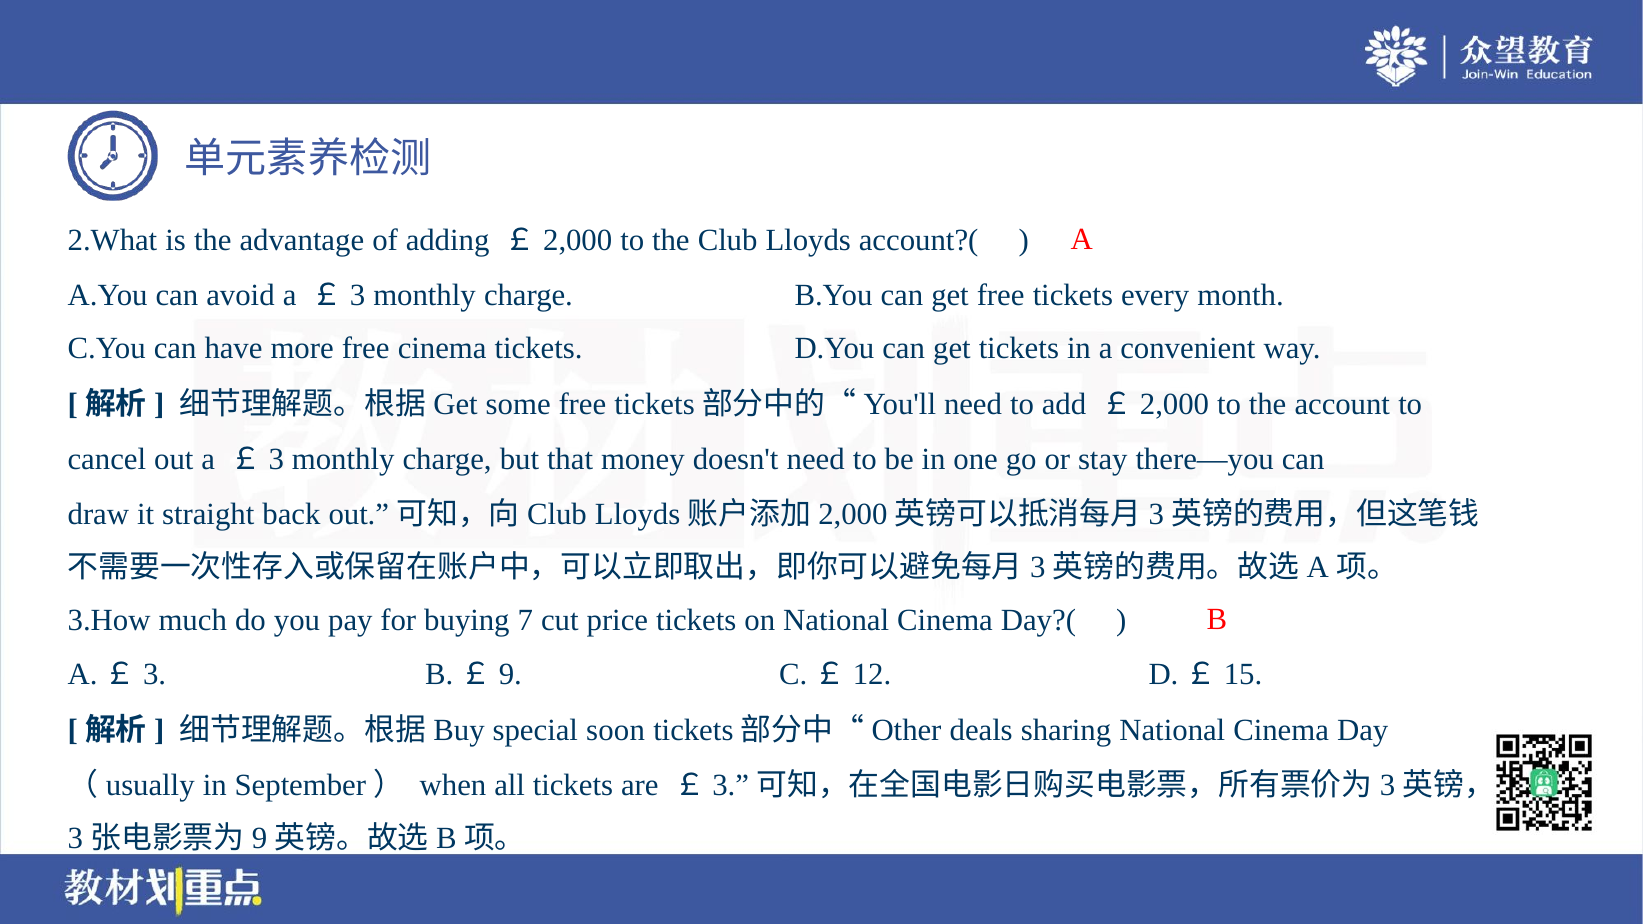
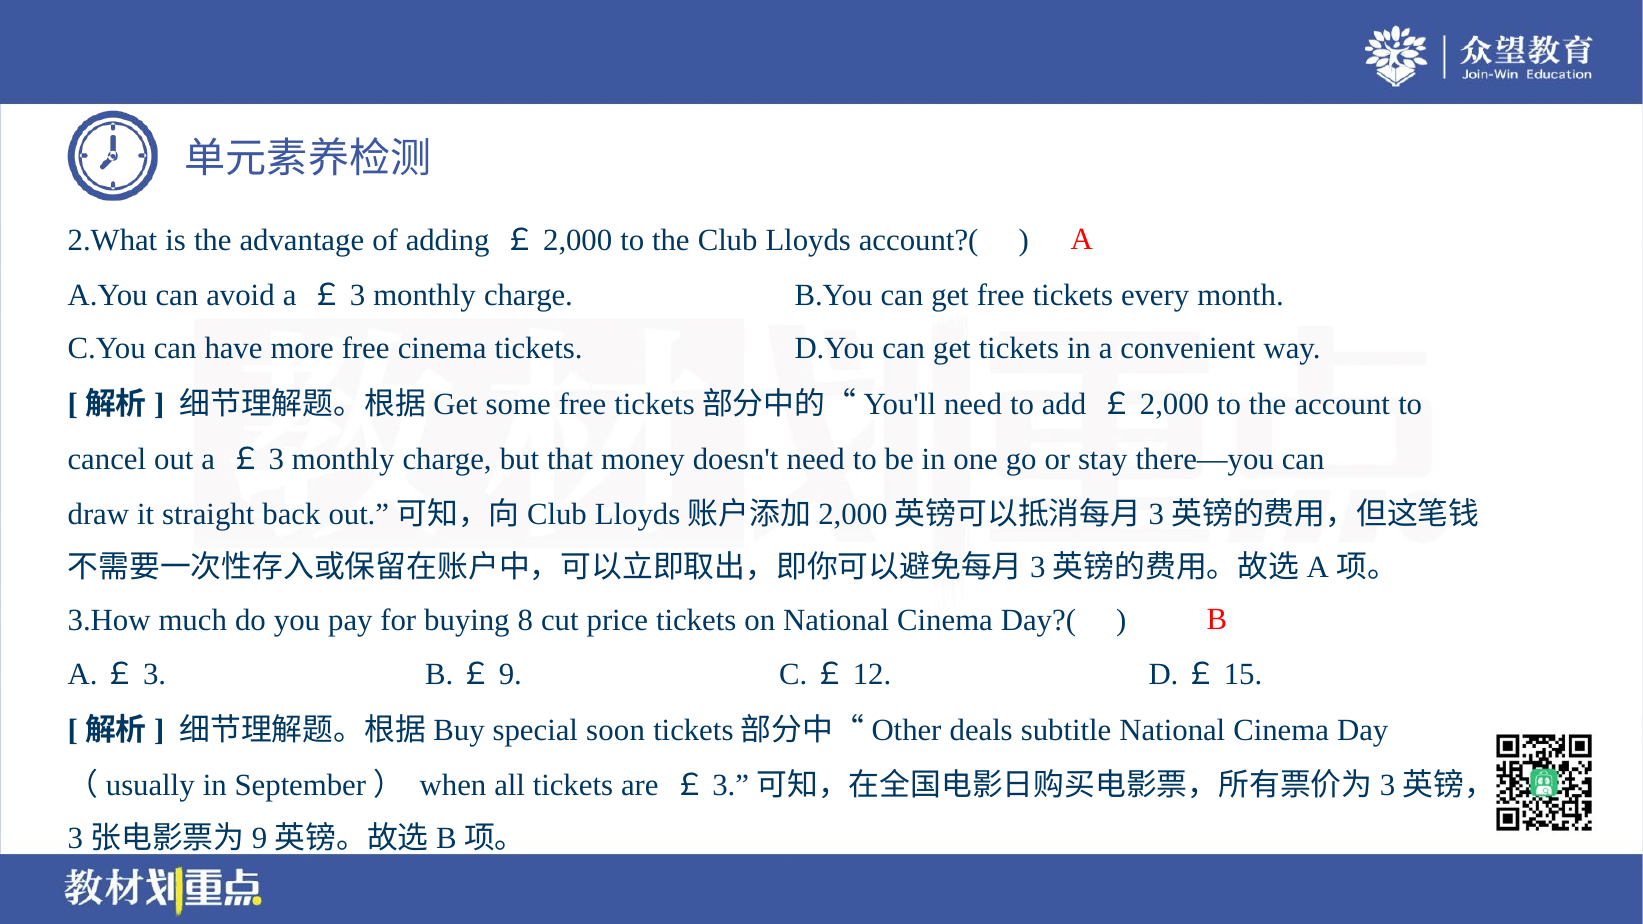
7: 7 -> 8
sharing: sharing -> subtitle
